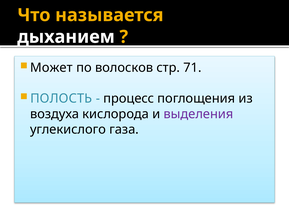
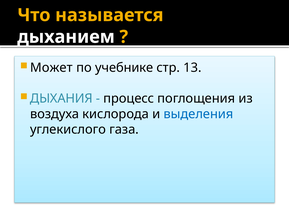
волосков: волосков -> учебнике
71: 71 -> 13
ПОЛОСТЬ: ПОЛОСТЬ -> ДЫХАНИЯ
выделения colour: purple -> blue
